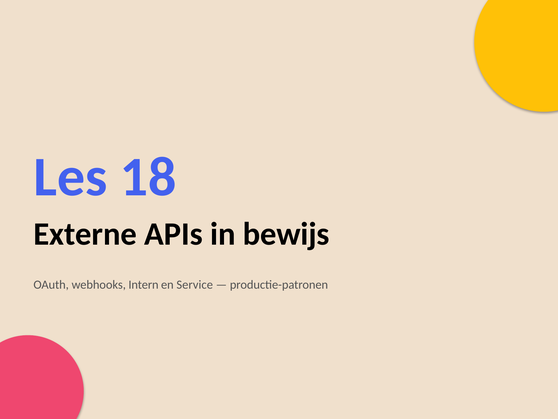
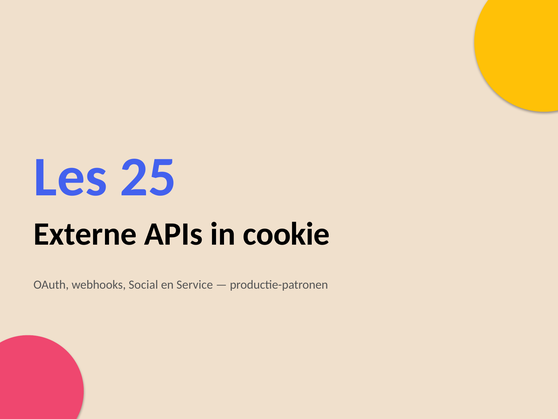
18: 18 -> 25
bewijs: bewijs -> cookie
Intern: Intern -> Social
